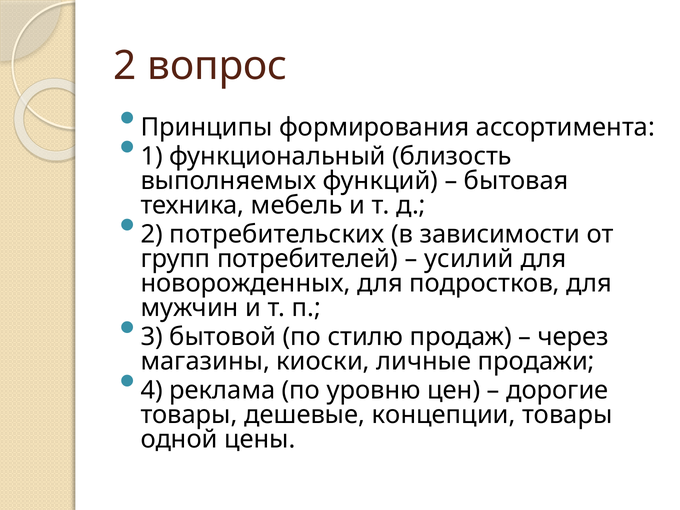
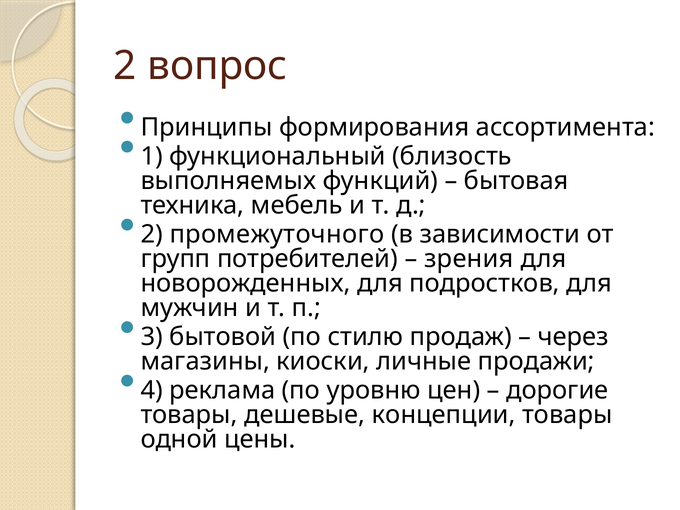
потребительских: потребительских -> промежуточного
усилий: усилий -> зрения
